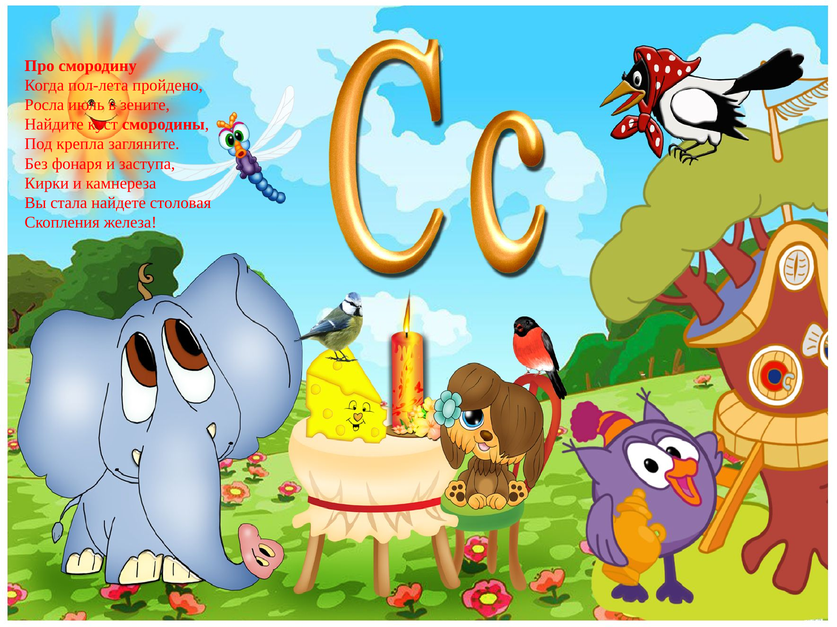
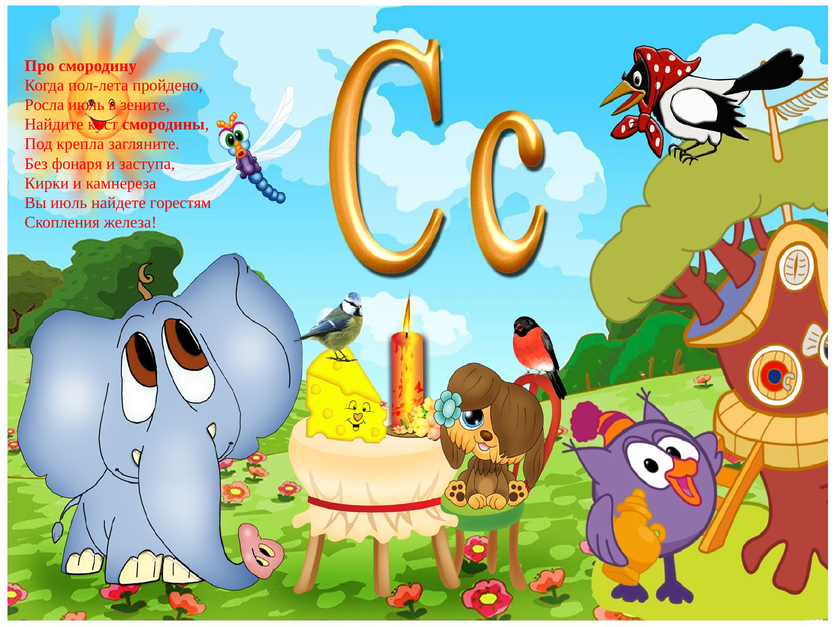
Вы стала: стала -> июль
столовая: столовая -> горестям
